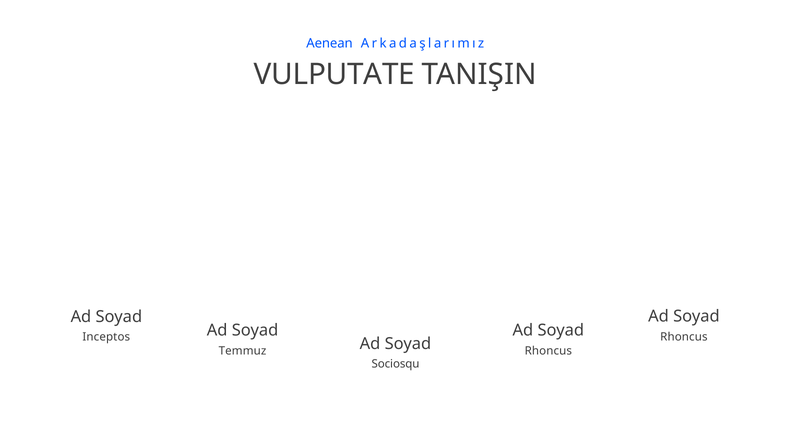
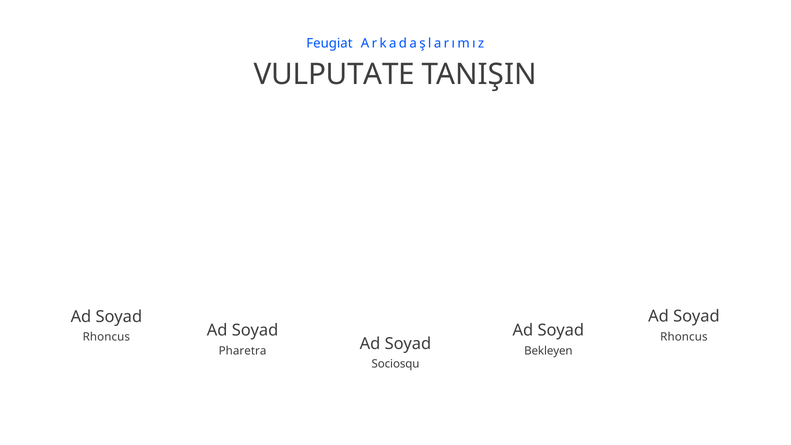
Aenean: Aenean -> Feugiat
Inceptos at (106, 337): Inceptos -> Rhoncus
Temmuz: Temmuz -> Pharetra
Rhoncus at (548, 351): Rhoncus -> Bekleyen
